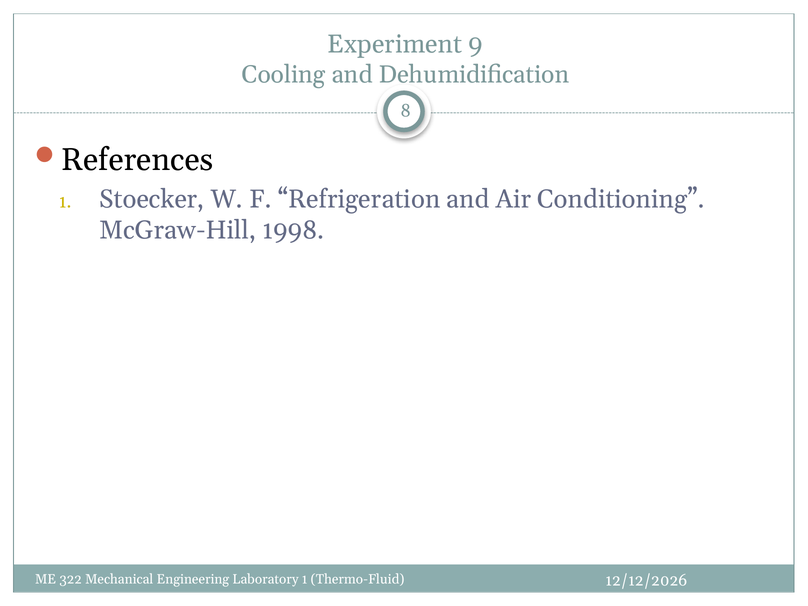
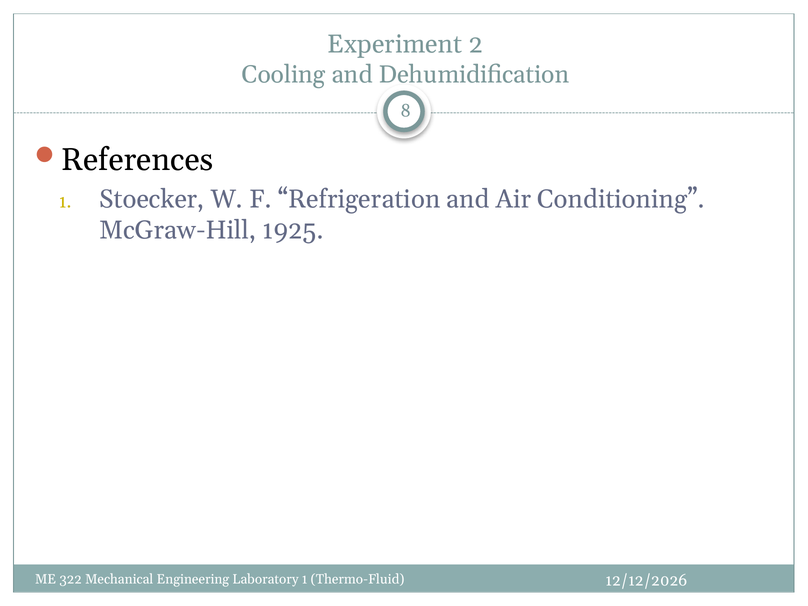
9: 9 -> 2
1998: 1998 -> 1925
